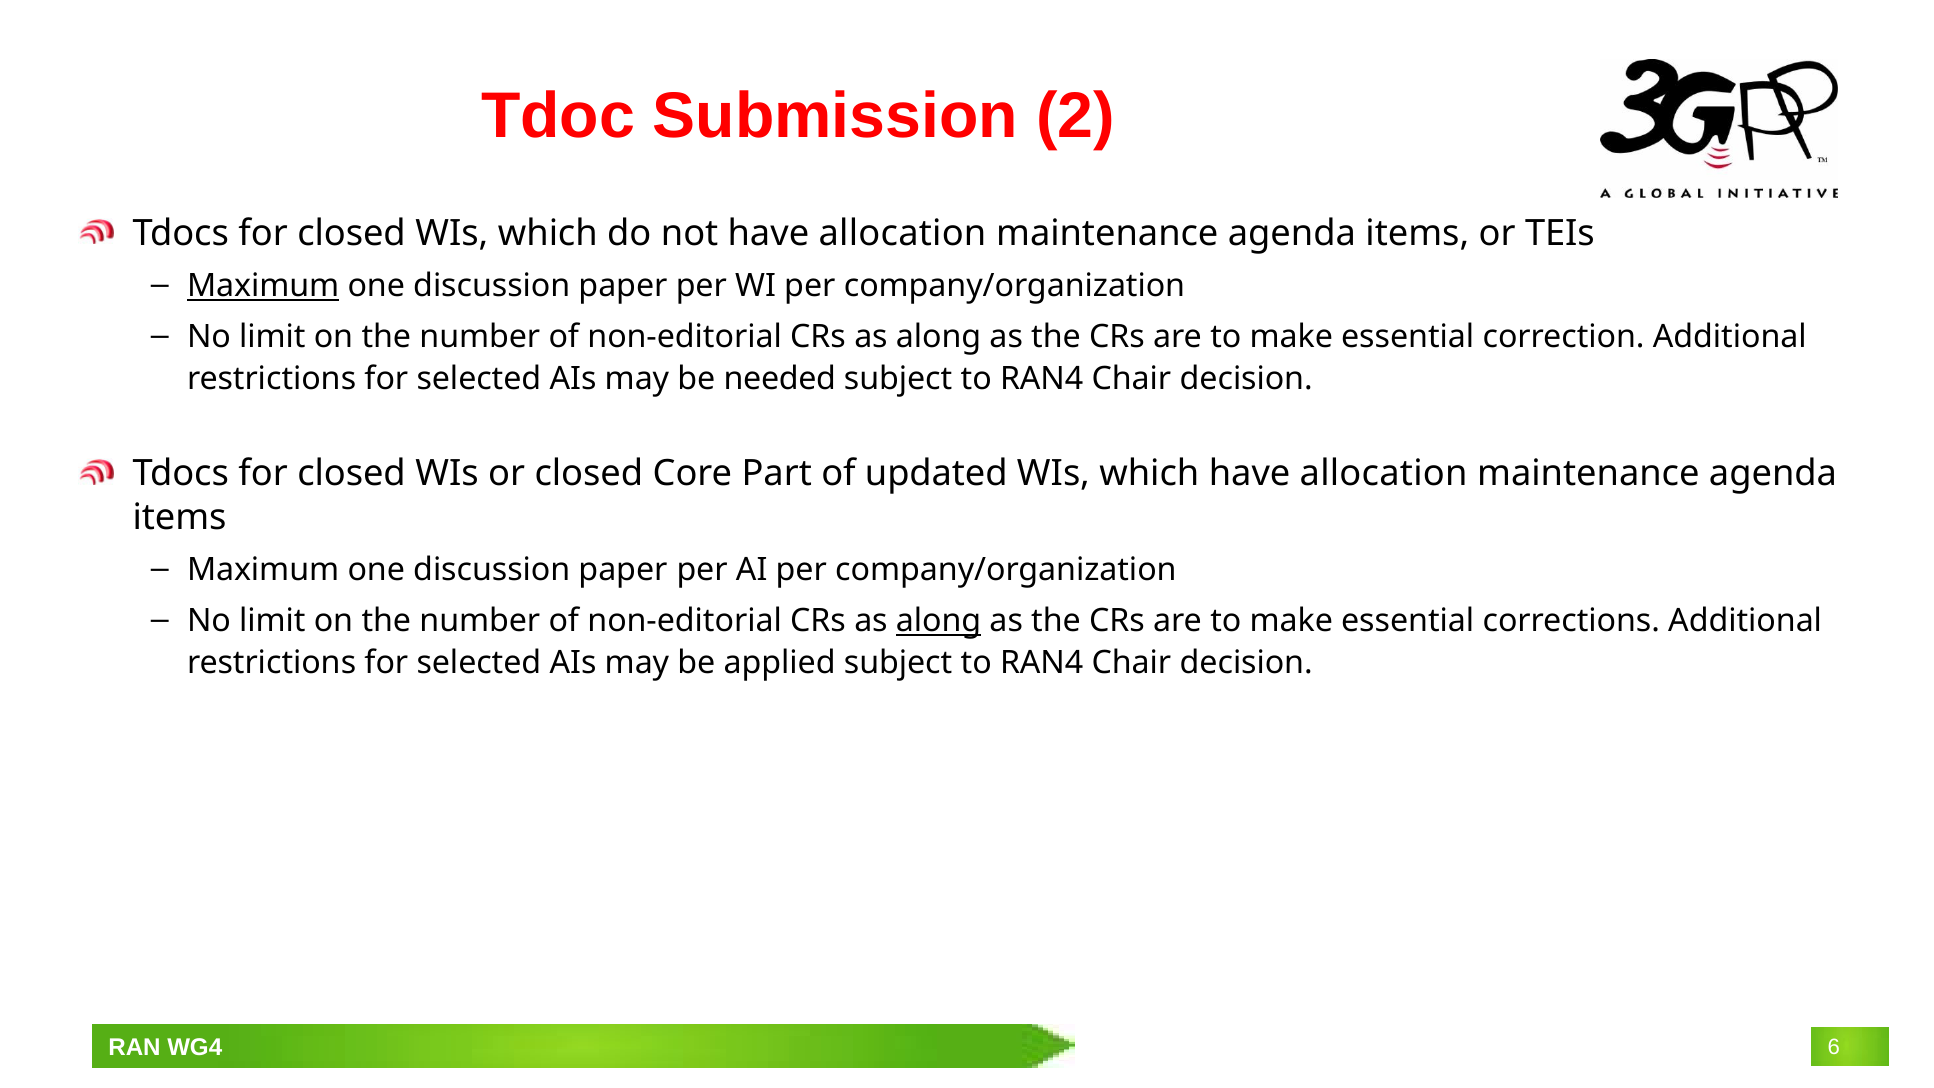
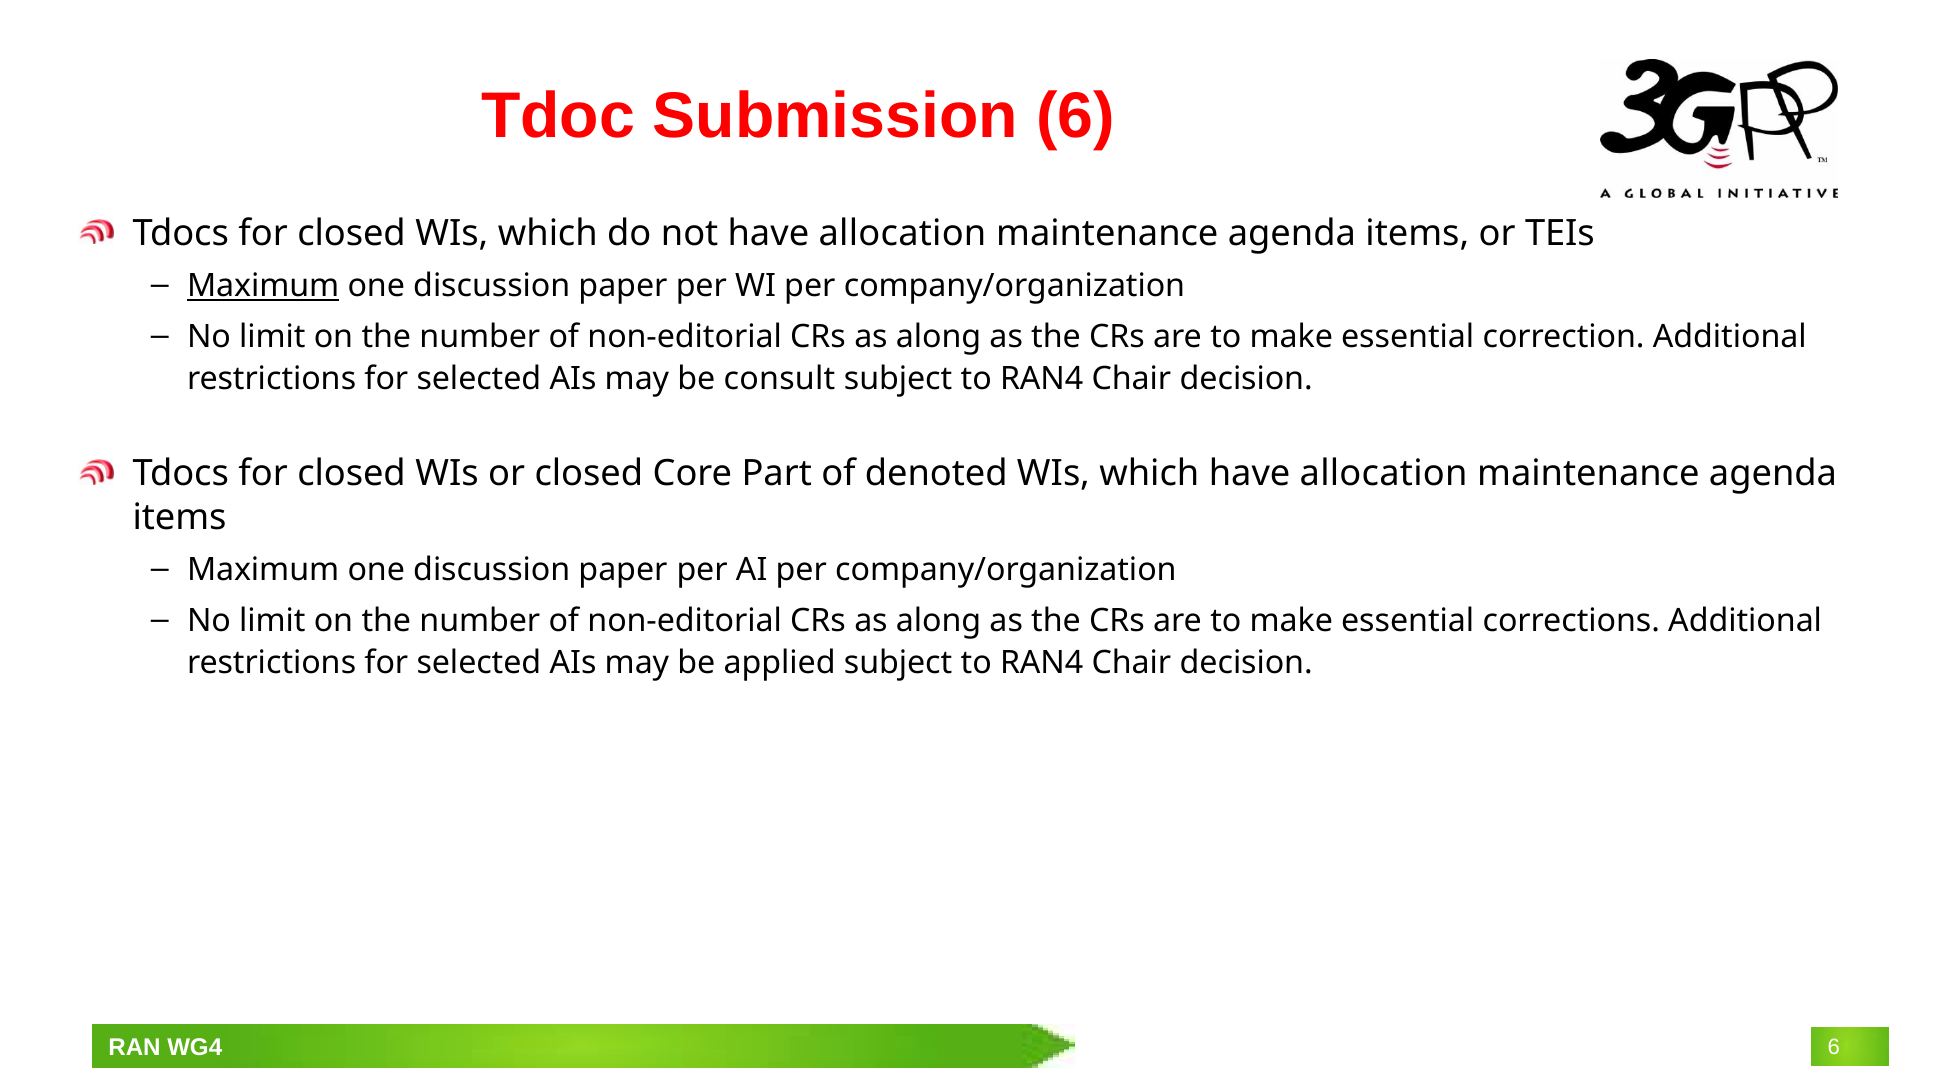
Submission 2: 2 -> 6
needed: needed -> consult
updated: updated -> denoted
along at (939, 621) underline: present -> none
